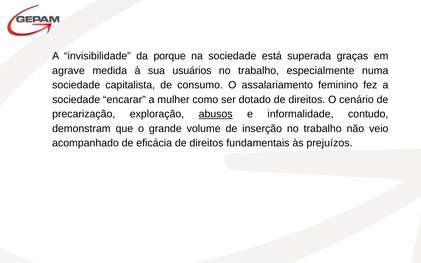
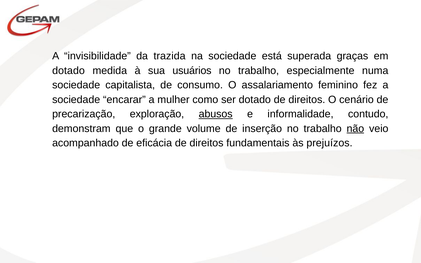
porque: porque -> trazida
agrave at (68, 71): agrave -> dotado
não underline: none -> present
